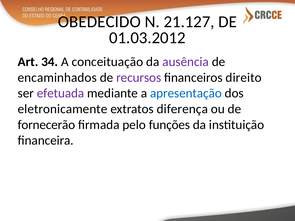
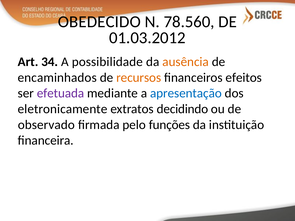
21.127: 21.127 -> 78.560
conceituação: conceituação -> possibilidade
ausência colour: purple -> orange
recursos colour: purple -> orange
direito: direito -> efeitos
diferença: diferença -> decidindo
fornecerão: fornecerão -> observado
